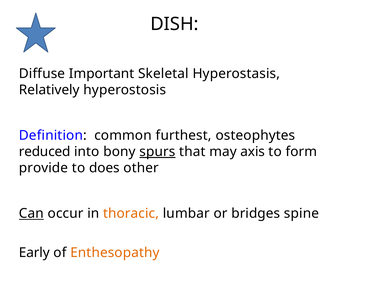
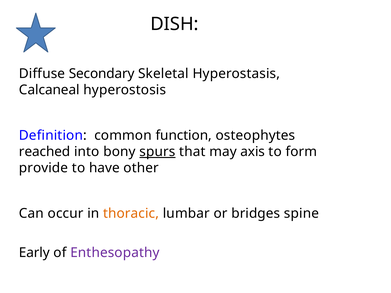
Important: Important -> Secondary
Relatively: Relatively -> Calcaneal
furthest: furthest -> function
reduced: reduced -> reached
does: does -> have
Can underline: present -> none
Enthesopathy colour: orange -> purple
